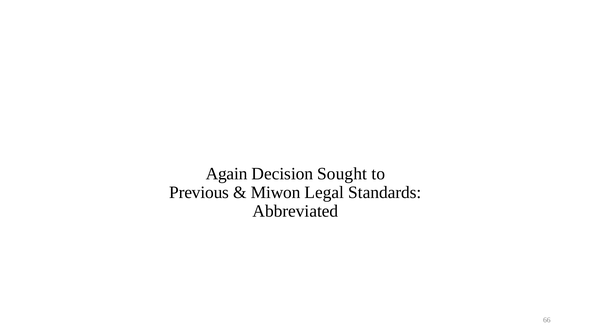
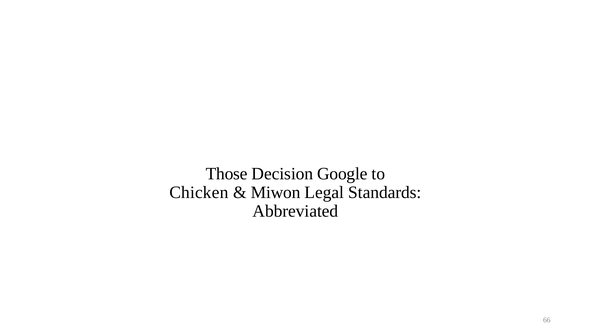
Again: Again -> Those
Sought: Sought -> Google
Previous: Previous -> Chicken
